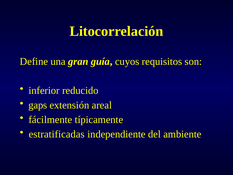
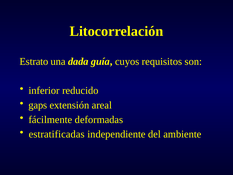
Define: Define -> Estrato
gran: gran -> dada
típicamente: típicamente -> deformadas
